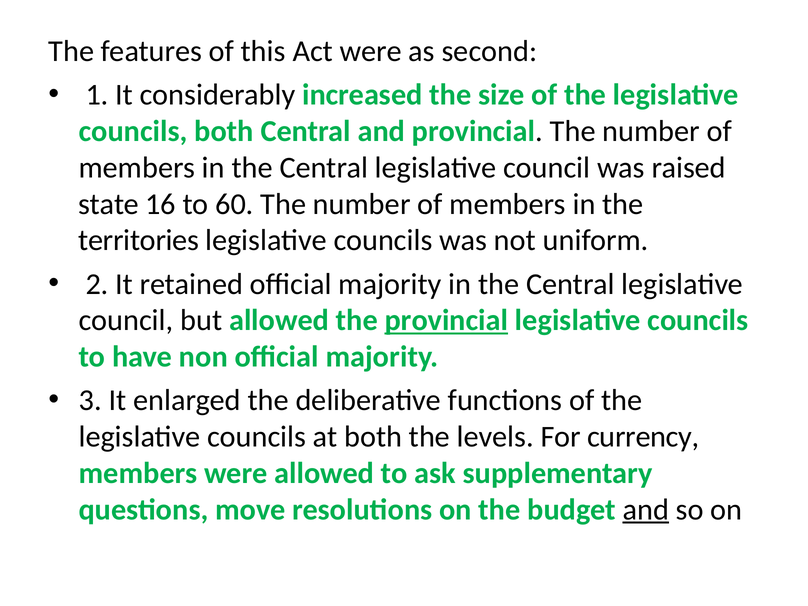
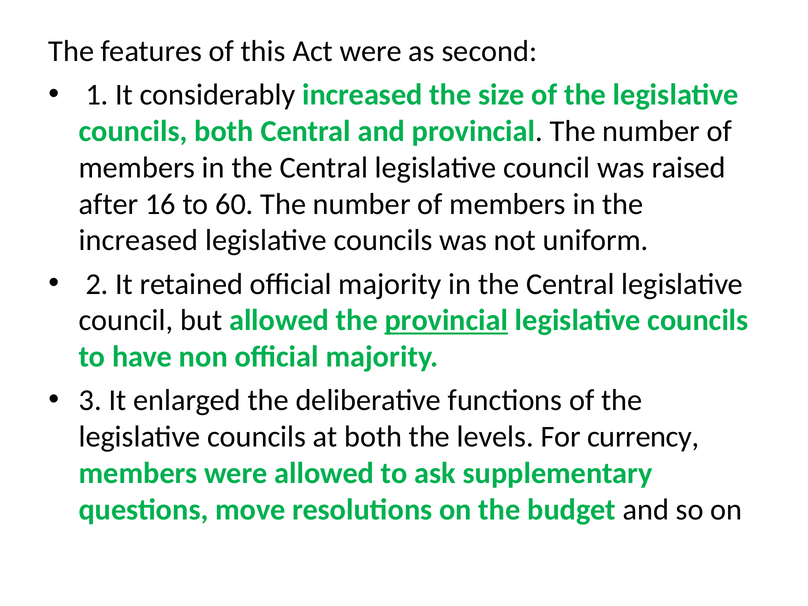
state: state -> after
territories at (139, 240): territories -> increased
and at (646, 510) underline: present -> none
